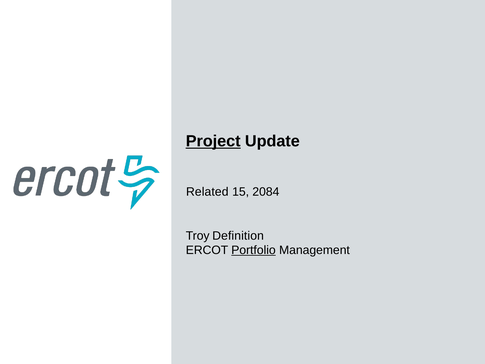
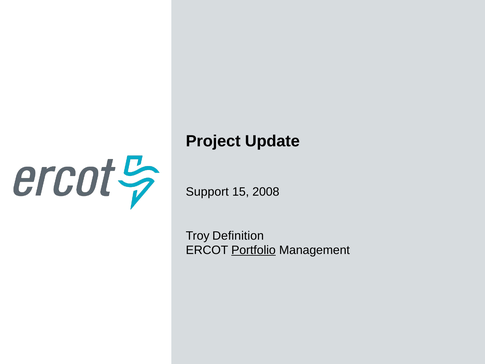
Project underline: present -> none
Related: Related -> Support
2084: 2084 -> 2008
